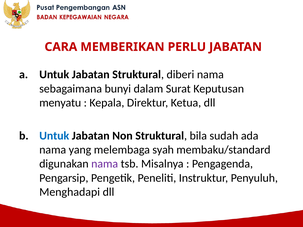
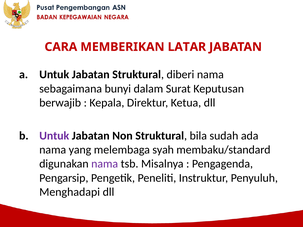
PERLU: PERLU -> LATAR
menyatu: menyatu -> berwajib
Untuk at (54, 136) colour: blue -> purple
